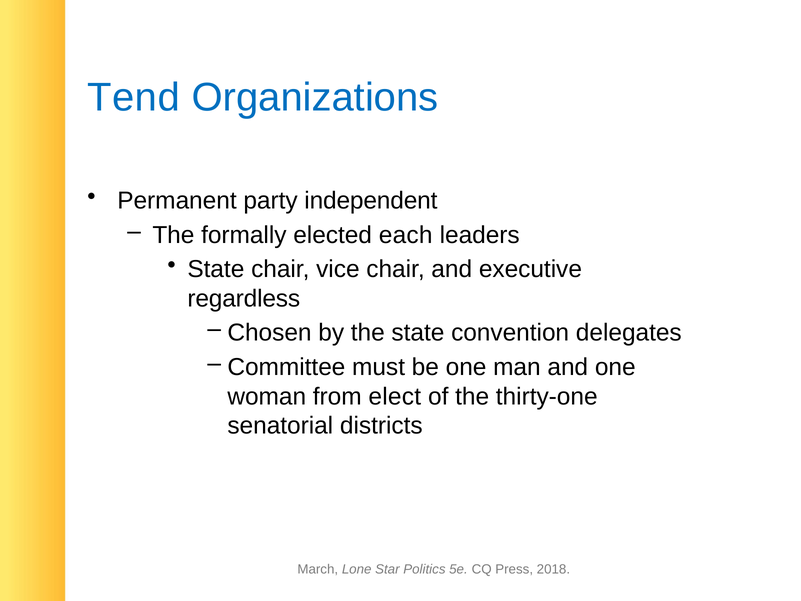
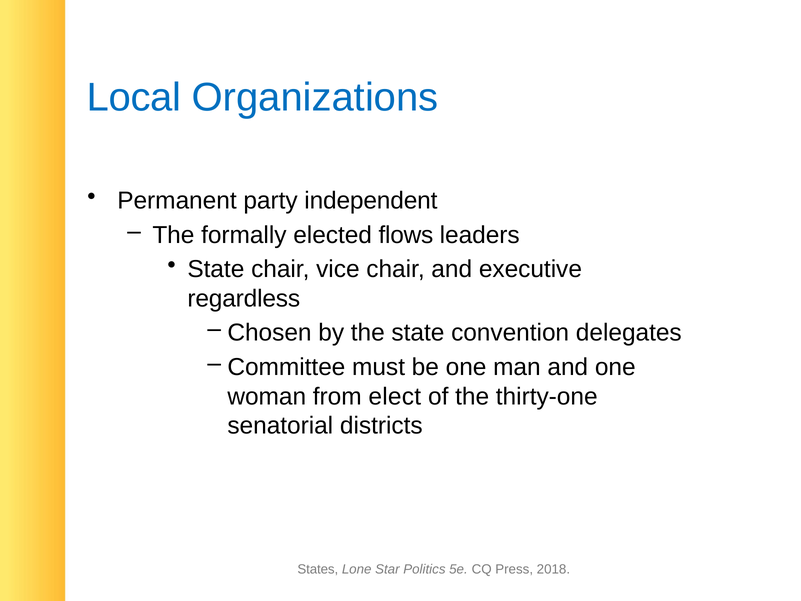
Tend: Tend -> Local
each: each -> flows
March: March -> States
